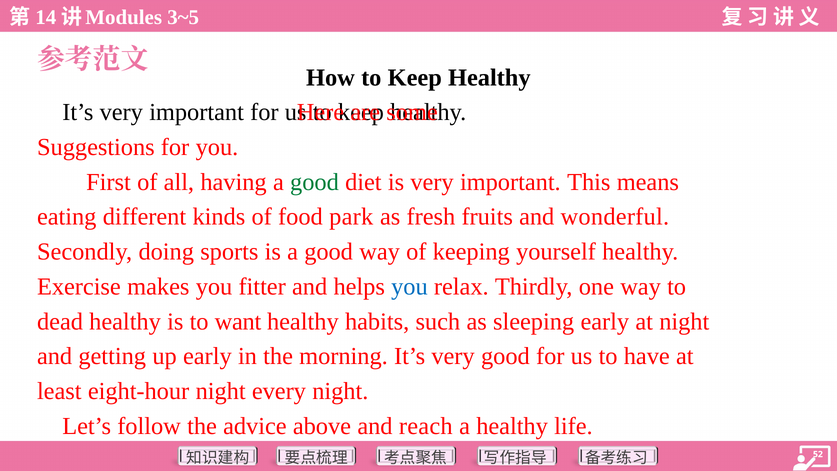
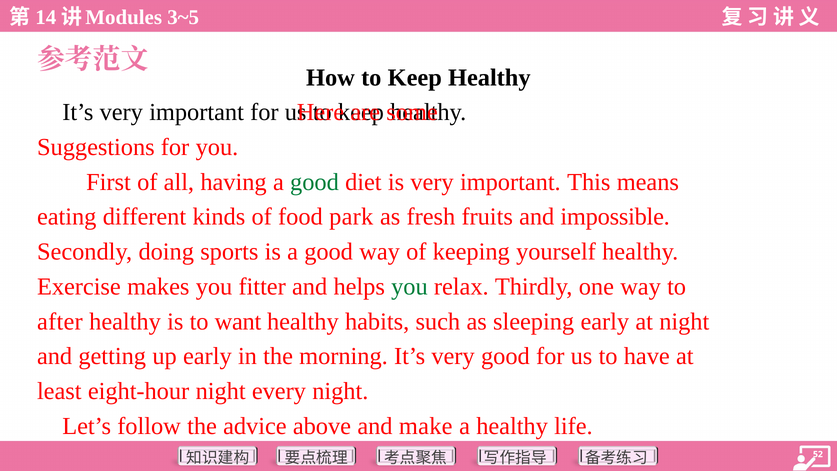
wonderful: wonderful -> impossible
you at (409, 286) colour: blue -> green
dead: dead -> after
reach: reach -> make
